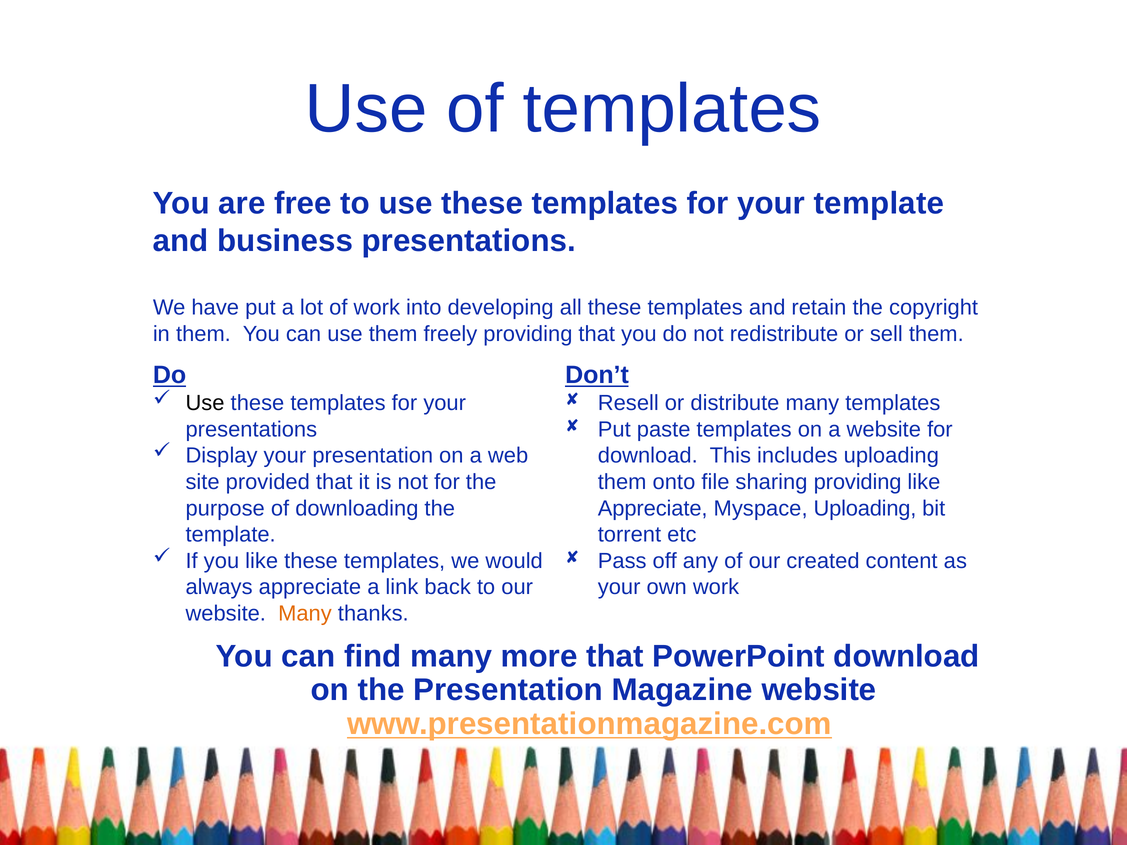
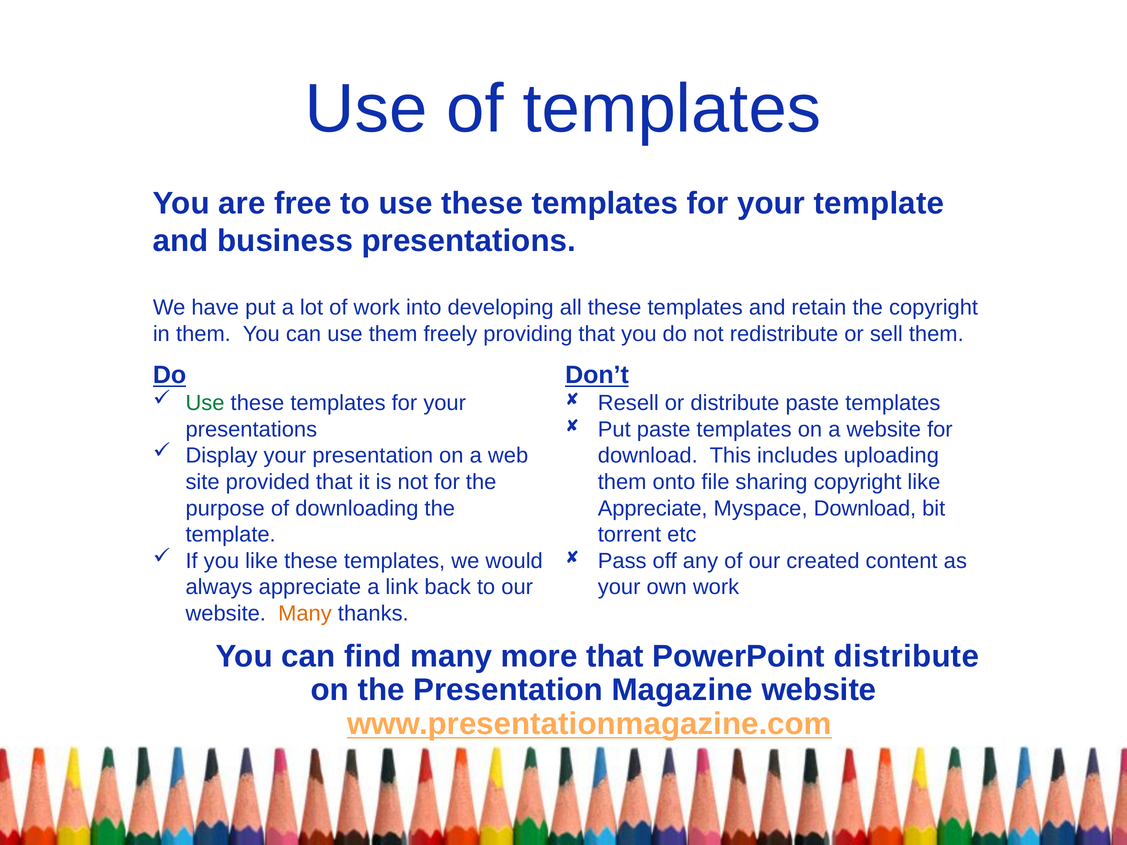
Use at (205, 403) colour: black -> green
distribute many: many -> paste
sharing providing: providing -> copyright
Myspace Uploading: Uploading -> Download
PowerPoint download: download -> distribute
